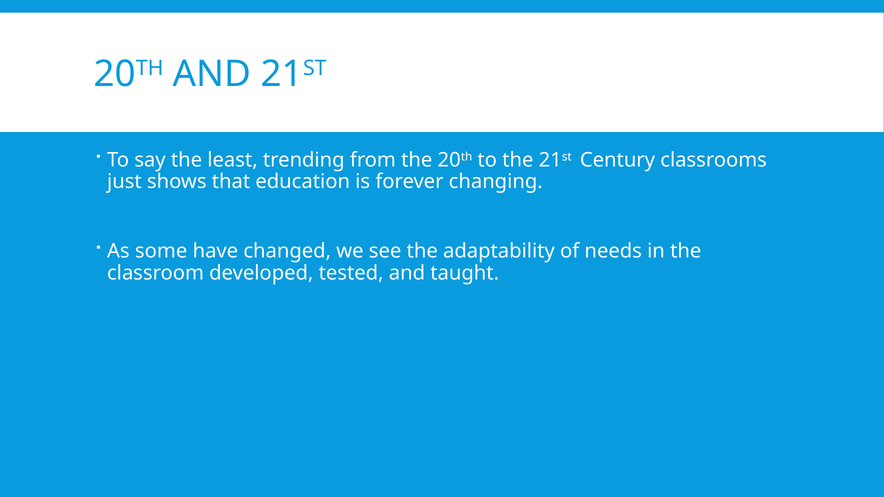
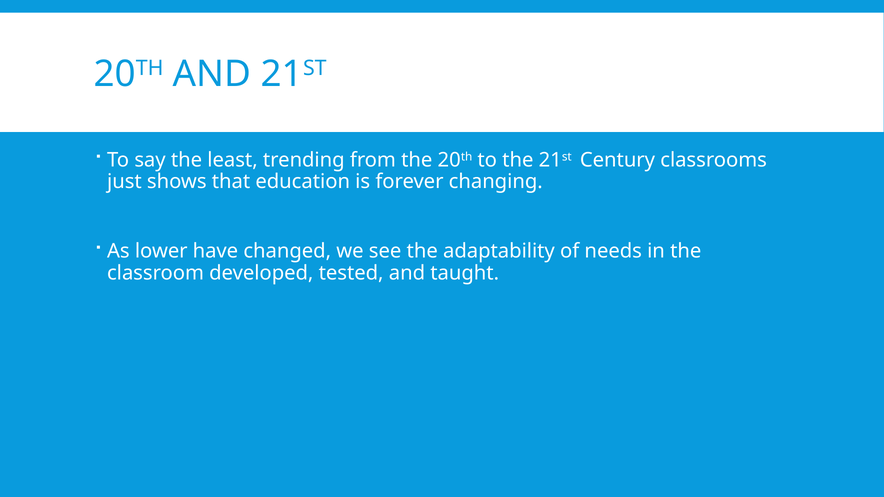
some: some -> lower
